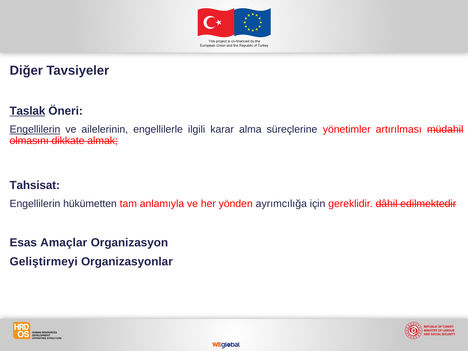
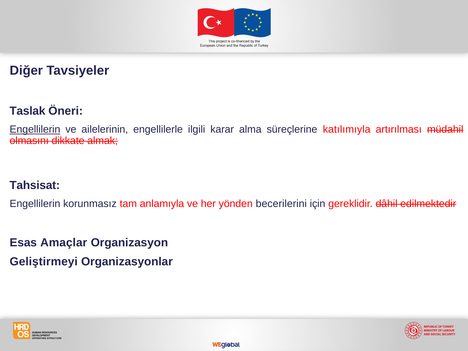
Taslak underline: present -> none
yönetimler: yönetimler -> katılımıyla
hükümetten: hükümetten -> korunmasız
ayrımcılığa: ayrımcılığa -> becerilerini
